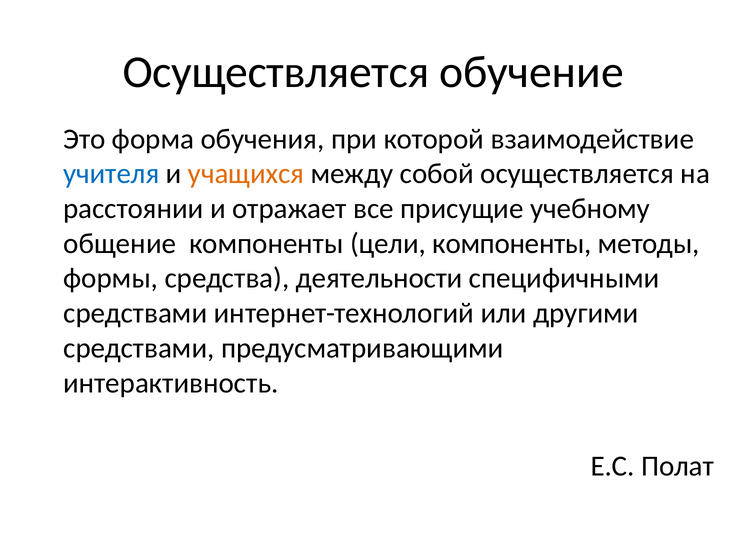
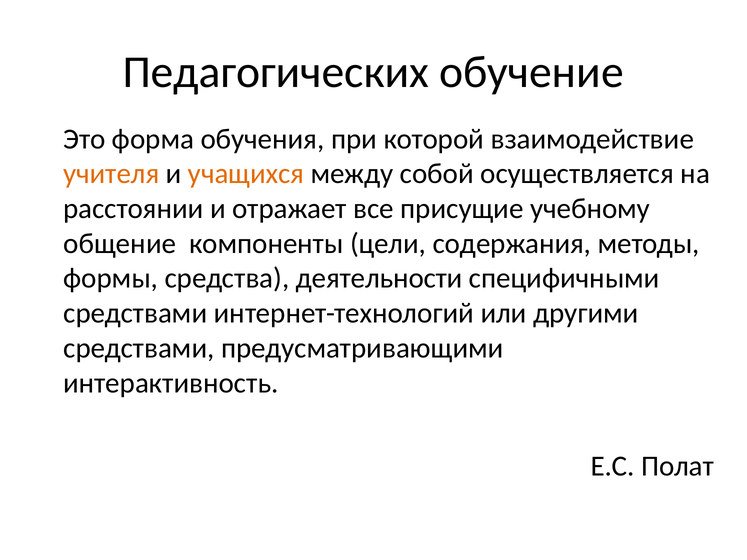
Осуществляется at (276, 72): Осуществляется -> Педагогических
учителя colour: blue -> orange
цели компоненты: компоненты -> содержания
